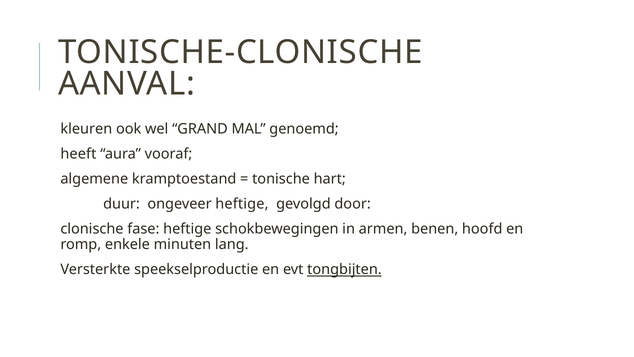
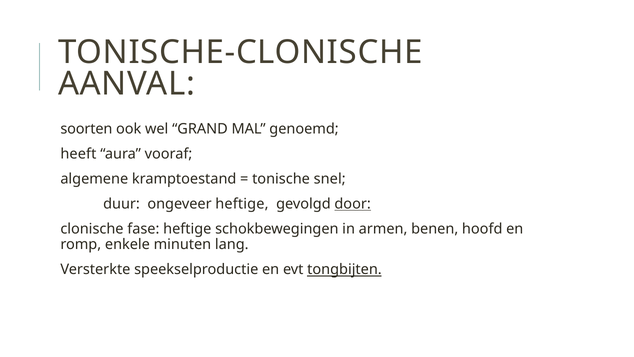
kleuren: kleuren -> soorten
hart: hart -> snel
door underline: none -> present
